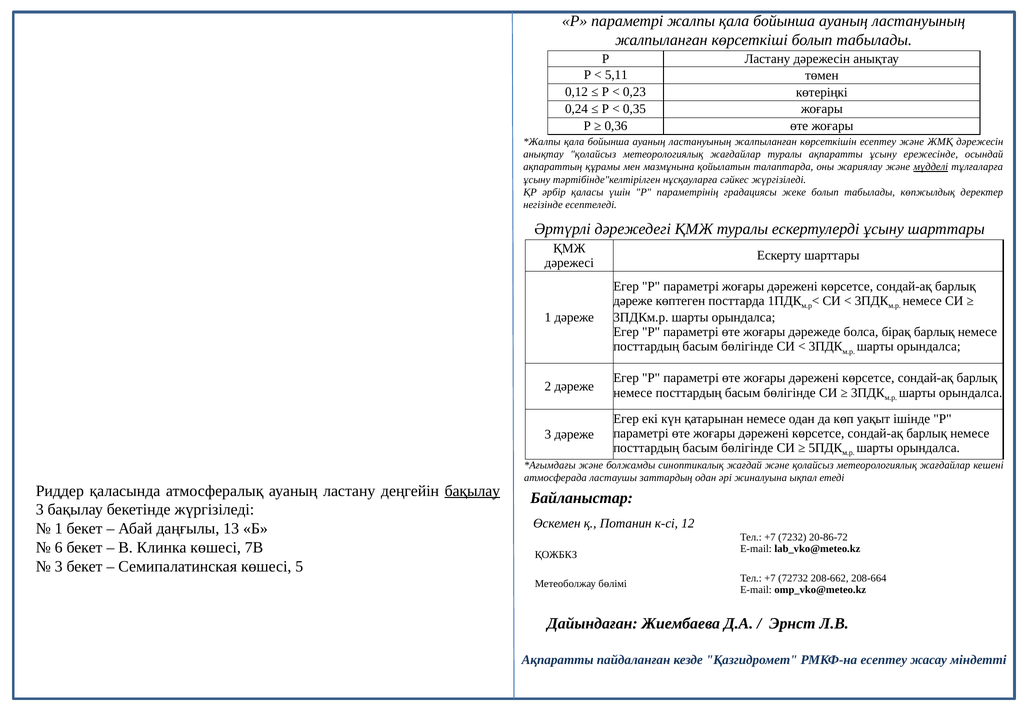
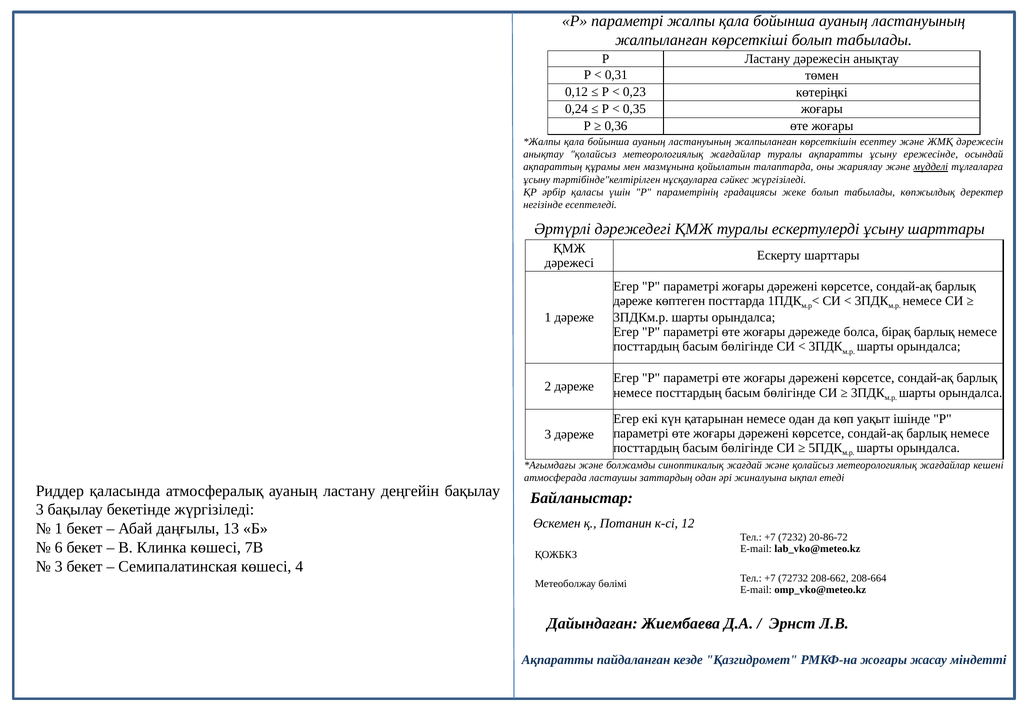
5,11: 5,11 -> 0,31
бақылау at (472, 491) underline: present -> none
5: 5 -> 4
РМКФ-на есептеу: есептеу -> жоғары
